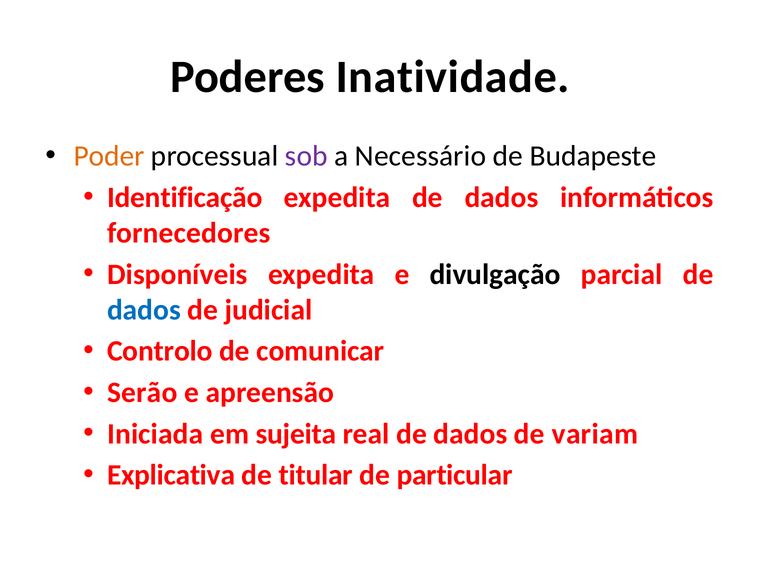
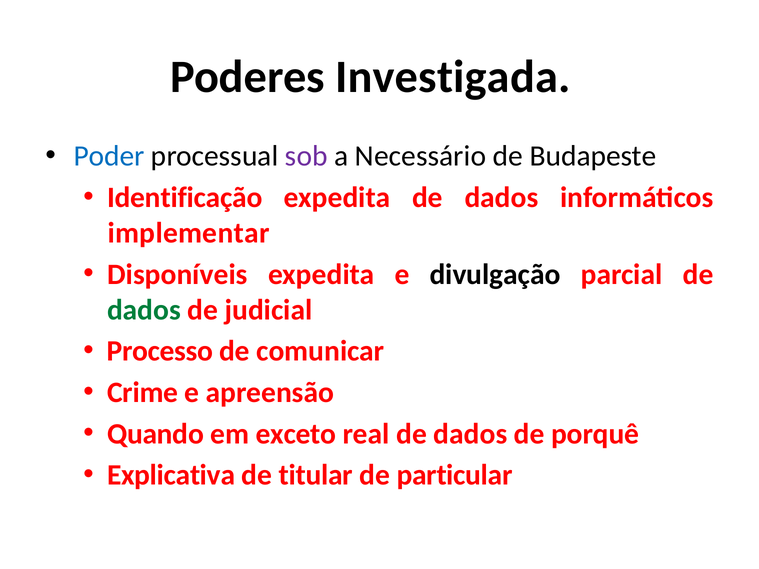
Inatividade: Inatividade -> Investigada
Poder colour: orange -> blue
fornecedores: fornecedores -> implementar
dados at (144, 310) colour: blue -> green
Controlo: Controlo -> Processo
Serão: Serão -> Crime
Iniciada: Iniciada -> Quando
sujeita: sujeita -> exceto
variam: variam -> porquê
